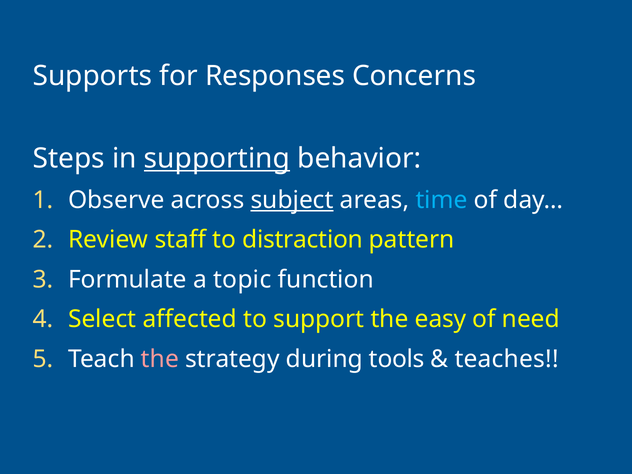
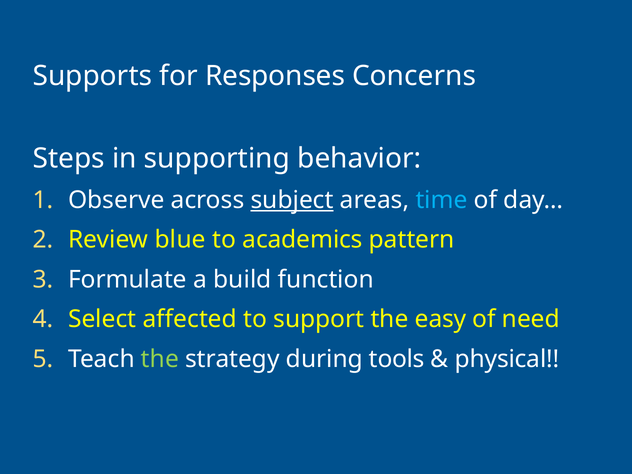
supporting underline: present -> none
staff: staff -> blue
distraction: distraction -> academics
topic: topic -> build
the at (160, 359) colour: pink -> light green
teaches: teaches -> physical
